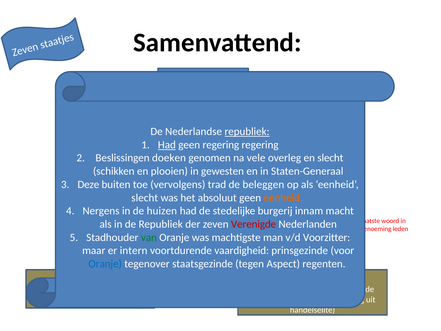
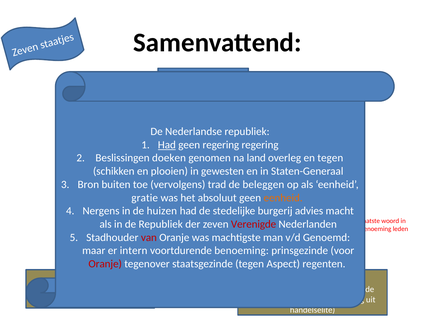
republiek at (247, 131) underline: present -> none
vele: vele -> land
slecht at (330, 158): slecht -> tegen
Deze: Deze -> Bron
slecht at (145, 198): slecht -> gratie
burgerij innam: innam -> advies
van at (149, 237) colour: green -> red
v/d Voorzitter: Voorzitter -> Genoemd
voortdurende vaardigheid: vaardigheid -> benoeming
Oranje at (105, 264) colour: blue -> red
